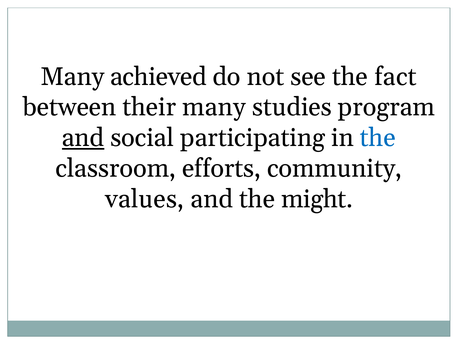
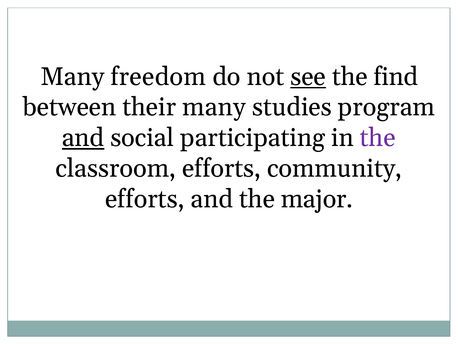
achieved: achieved -> freedom
see underline: none -> present
fact: fact -> find
the at (378, 138) colour: blue -> purple
values at (145, 199): values -> efforts
might: might -> major
